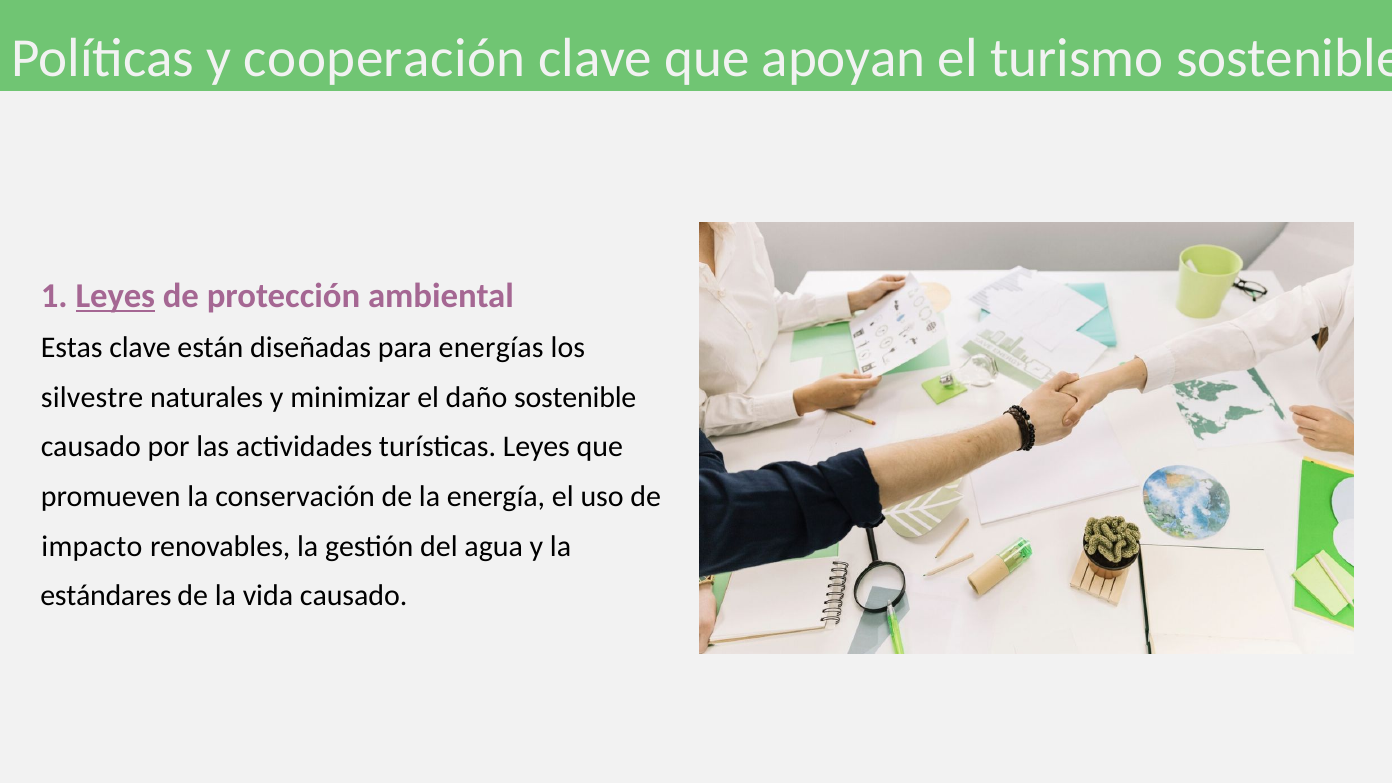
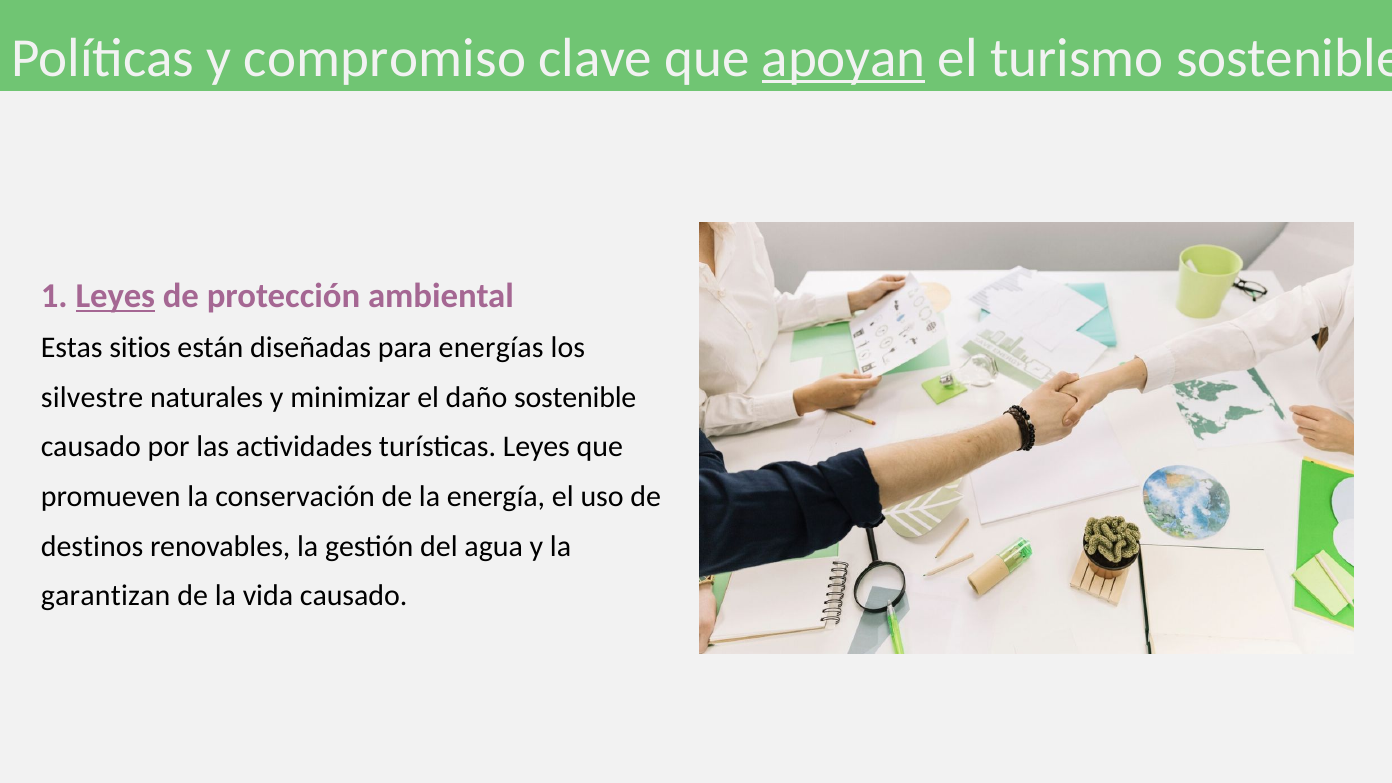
cooperación: cooperación -> compromiso
apoyan underline: none -> present
Estas clave: clave -> sitios
impacto: impacto -> destinos
estándares: estándares -> garantizan
